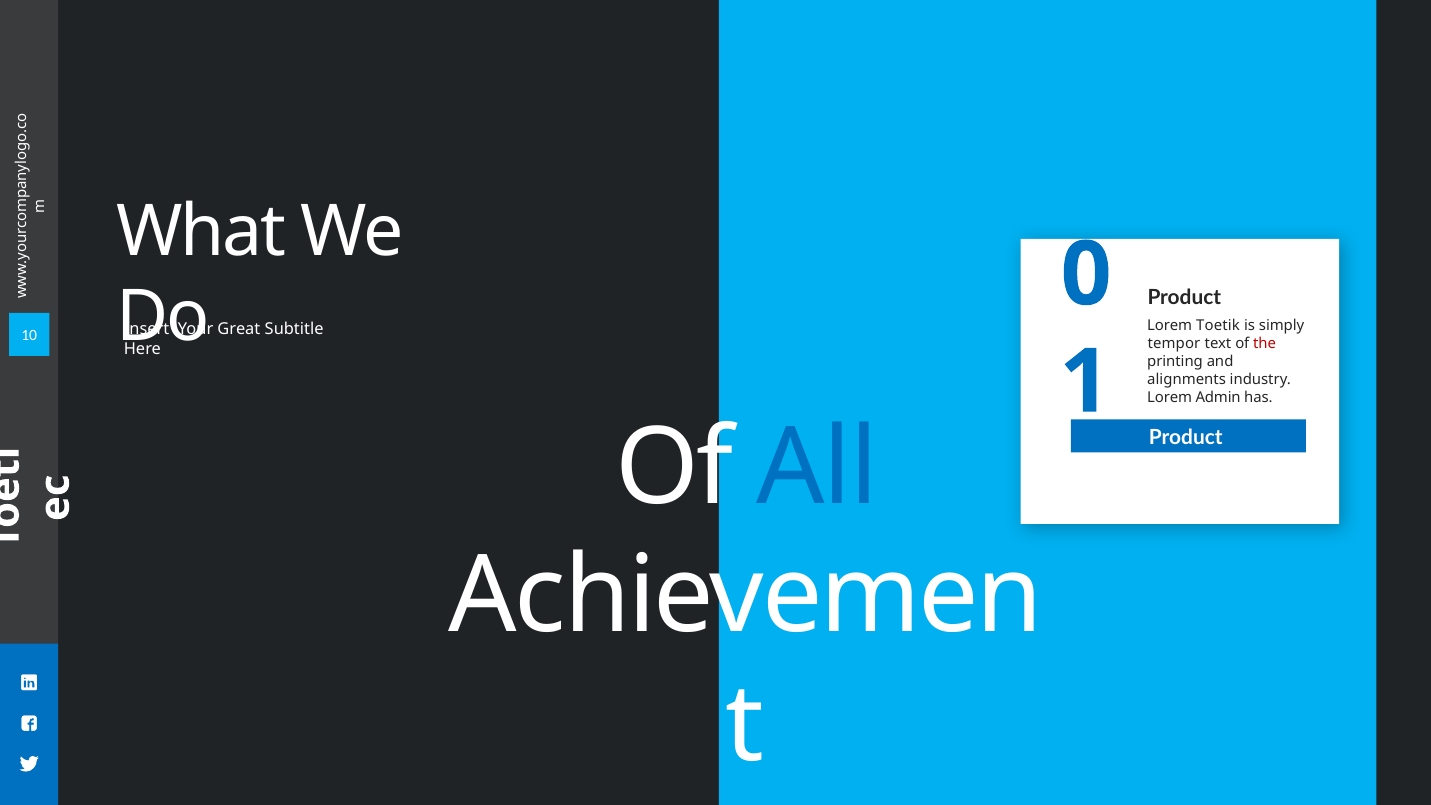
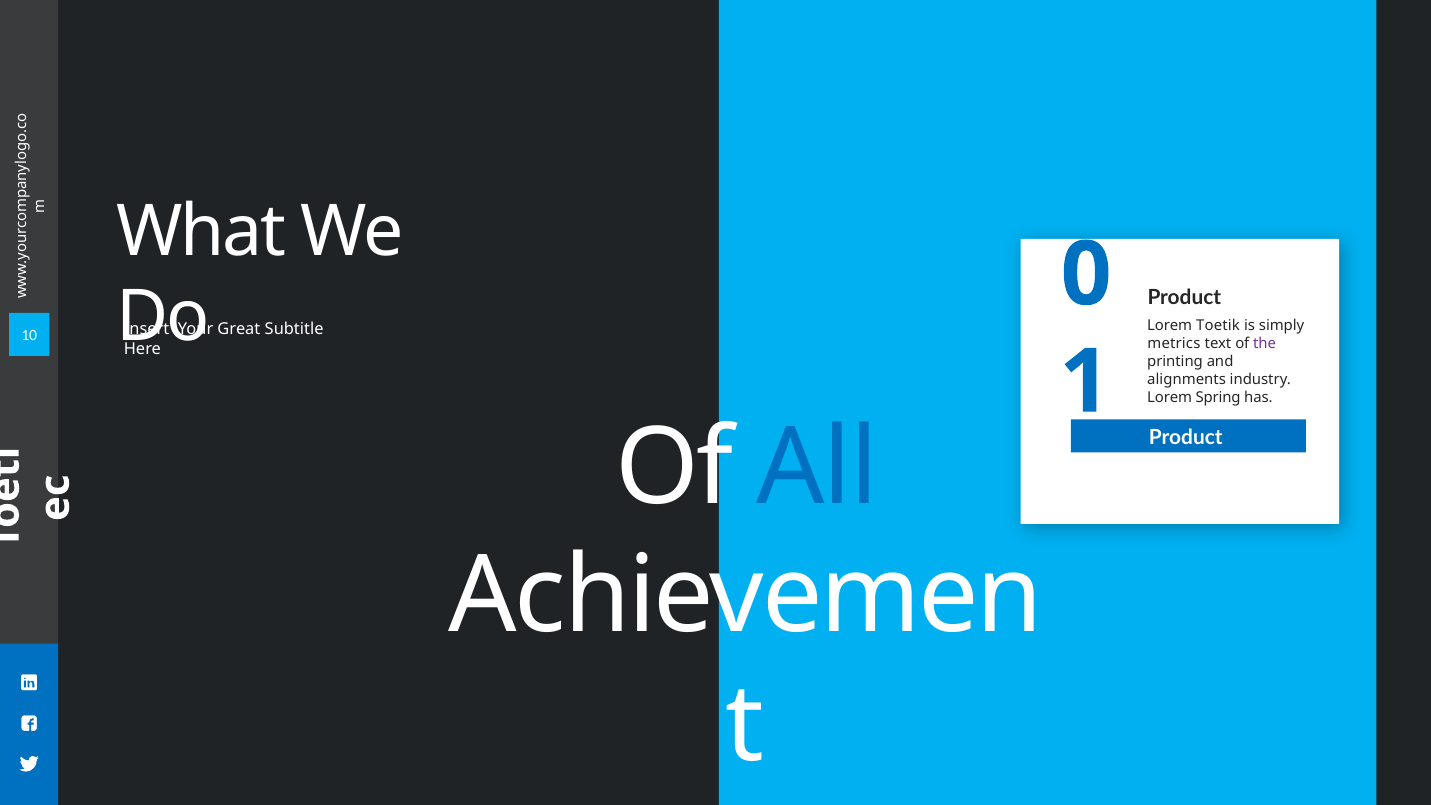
tempor: tempor -> metrics
the colour: red -> purple
Admin: Admin -> Spring
